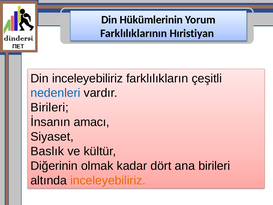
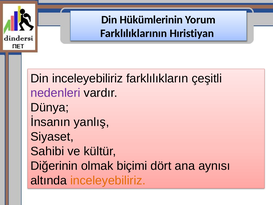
nedenleri colour: blue -> purple
Birileri at (50, 107): Birileri -> Dünya
amacı: amacı -> yanlış
Baslık: Baslık -> Sahibi
kadar: kadar -> biçimi
ana birileri: birileri -> aynısı
